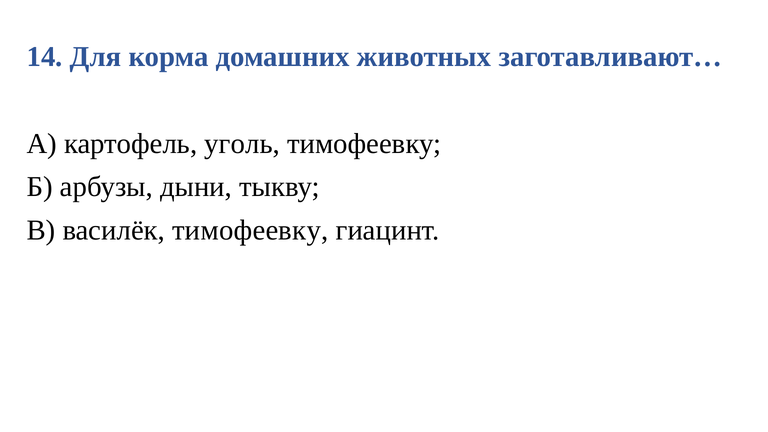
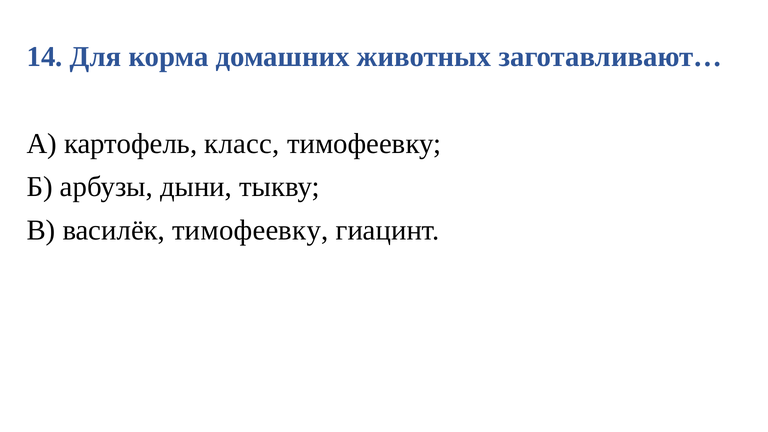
уголь: уголь -> класс
